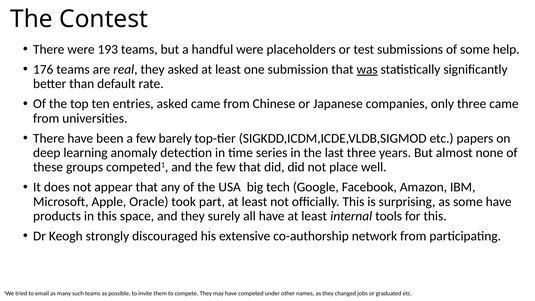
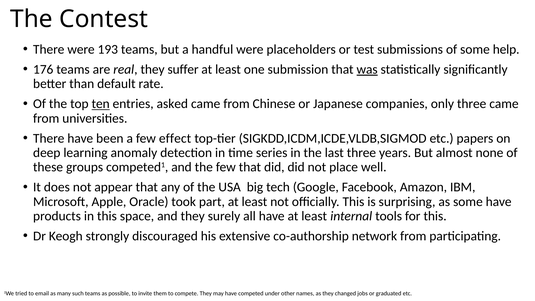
they asked: asked -> suffer
ten underline: none -> present
barely: barely -> effect
